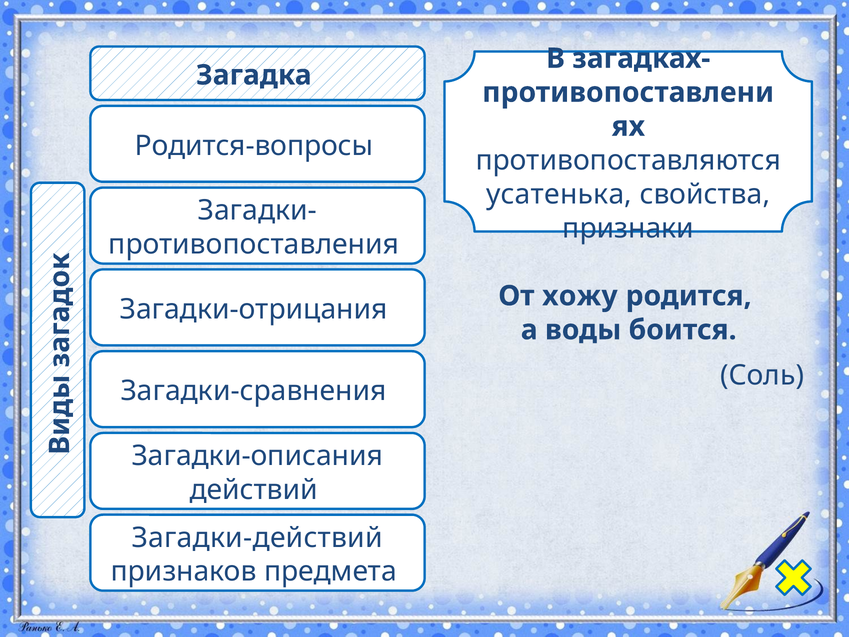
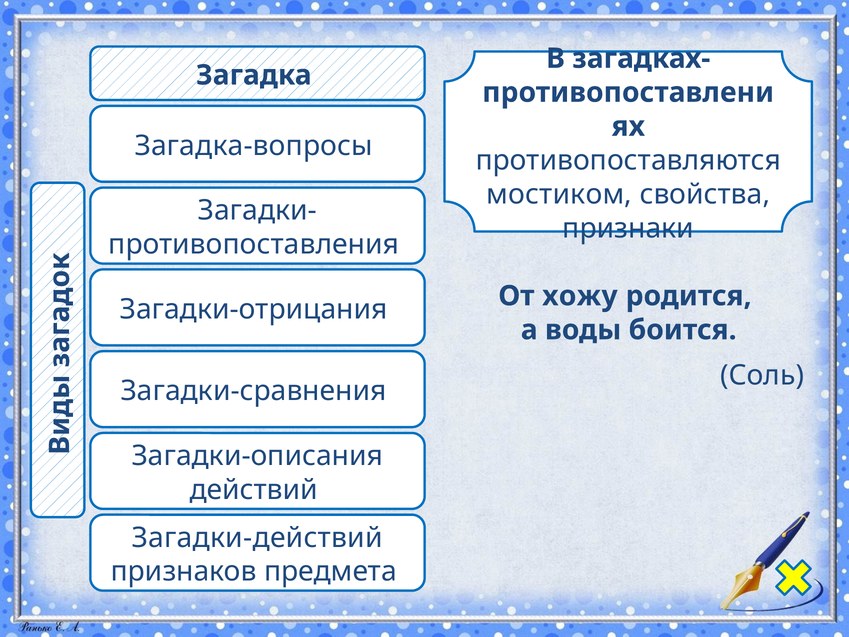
Родится-вопросы: Родится-вопросы -> Загадка-вопросы
усатенька: усатенька -> мостиком
